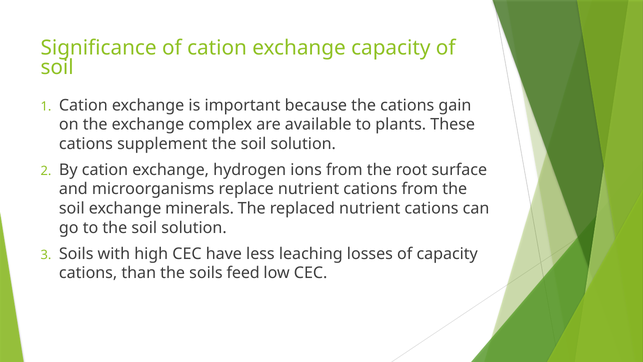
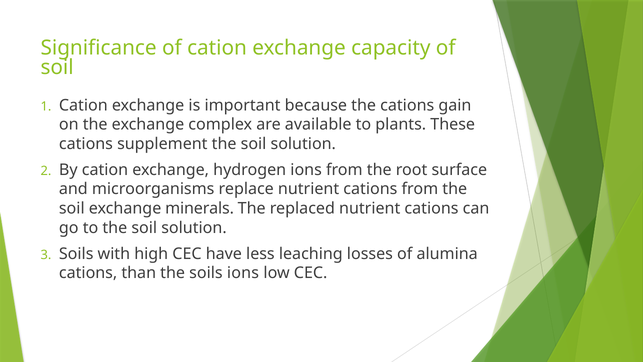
of capacity: capacity -> alumina
soils feed: feed -> ions
